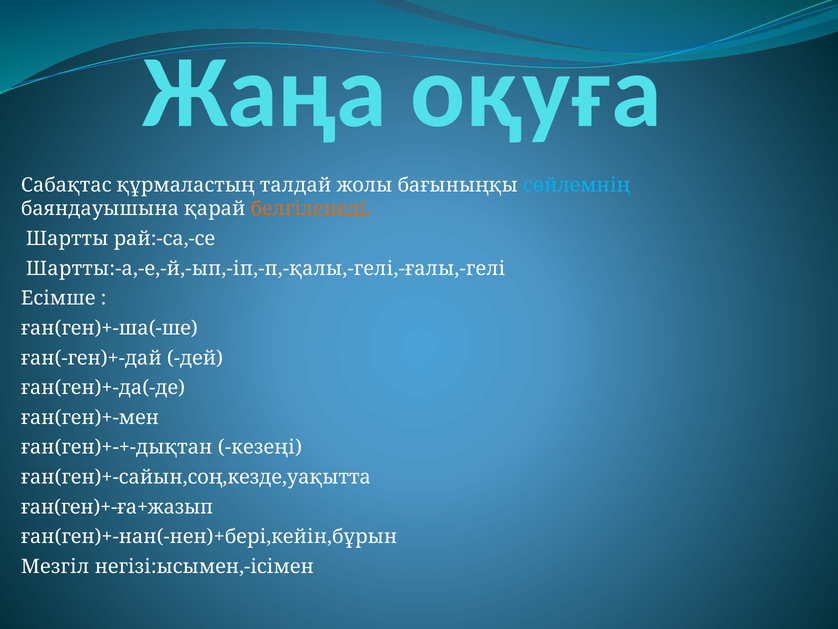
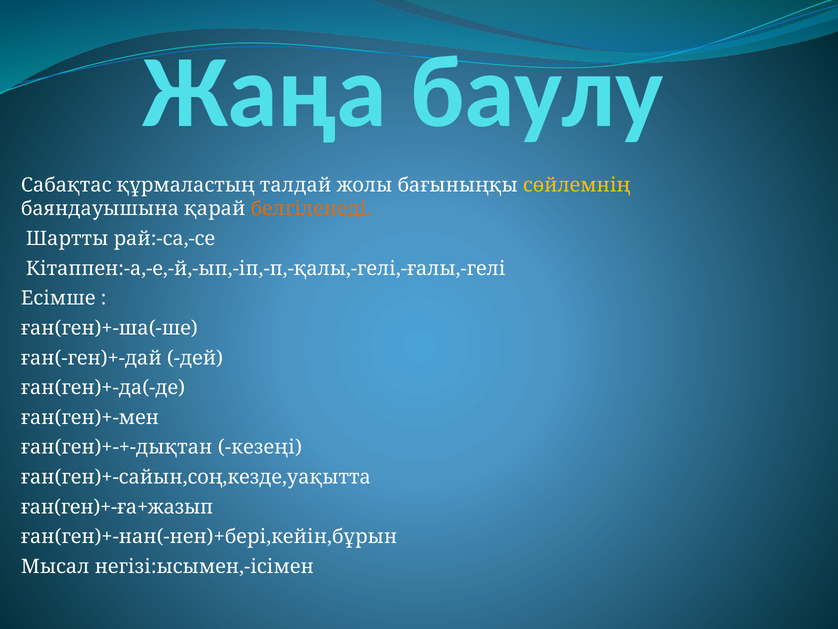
оқуға: оқуға -> баулу
сөйлемнің colour: light blue -> yellow
Шартты:-а,-е,-й,-ып,-іп,-п,-қалы,-гелі,-ғалы,-гелі: Шартты:-а,-е,-й,-ып,-іп,-п,-қалы,-гелі,-ғалы,-гелі -> Кітаппен:-а,-е,-й,-ып,-іп,-п,-қалы,-гелі,-ғалы,-гелі
Мезгіл: Мезгіл -> Мысал
